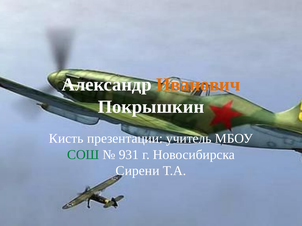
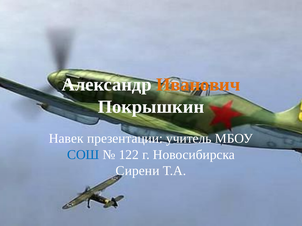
Кисть: Кисть -> Навек
СОШ colour: green -> blue
931: 931 -> 122
